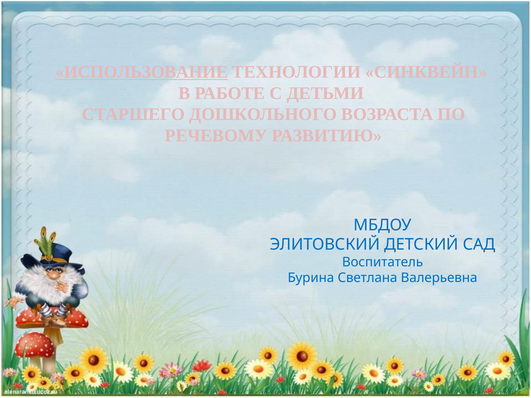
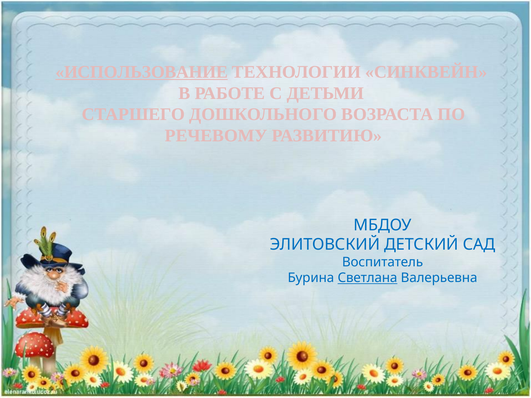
Светлана underline: none -> present
